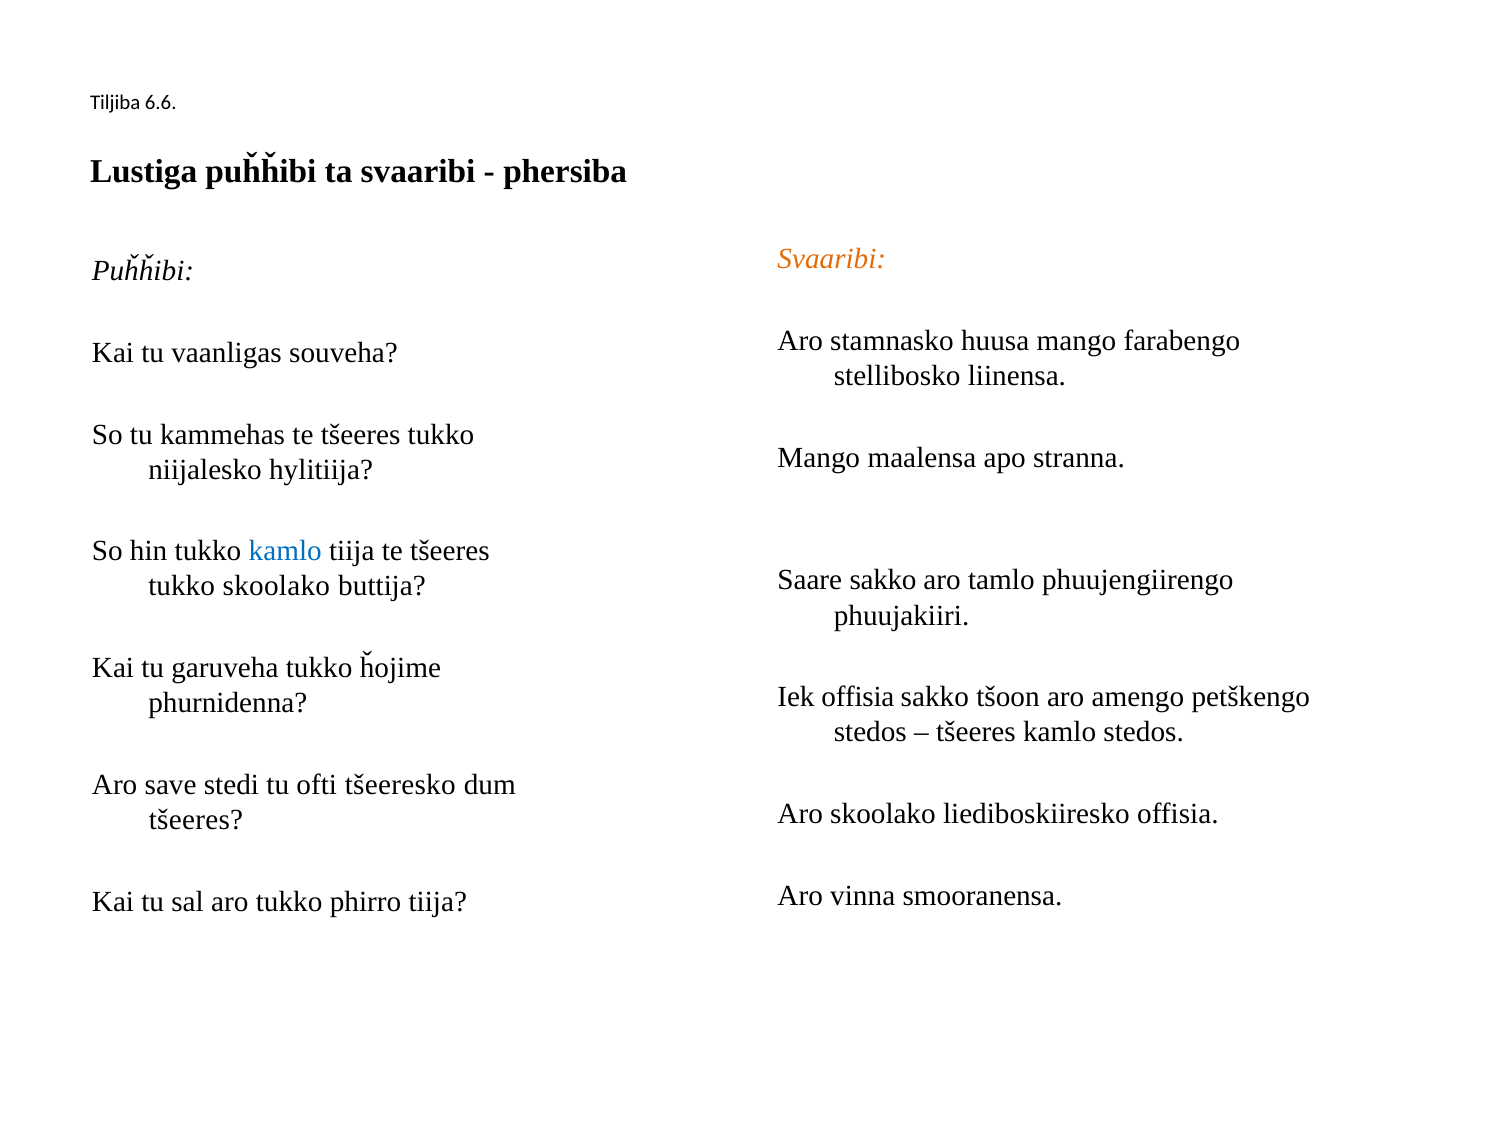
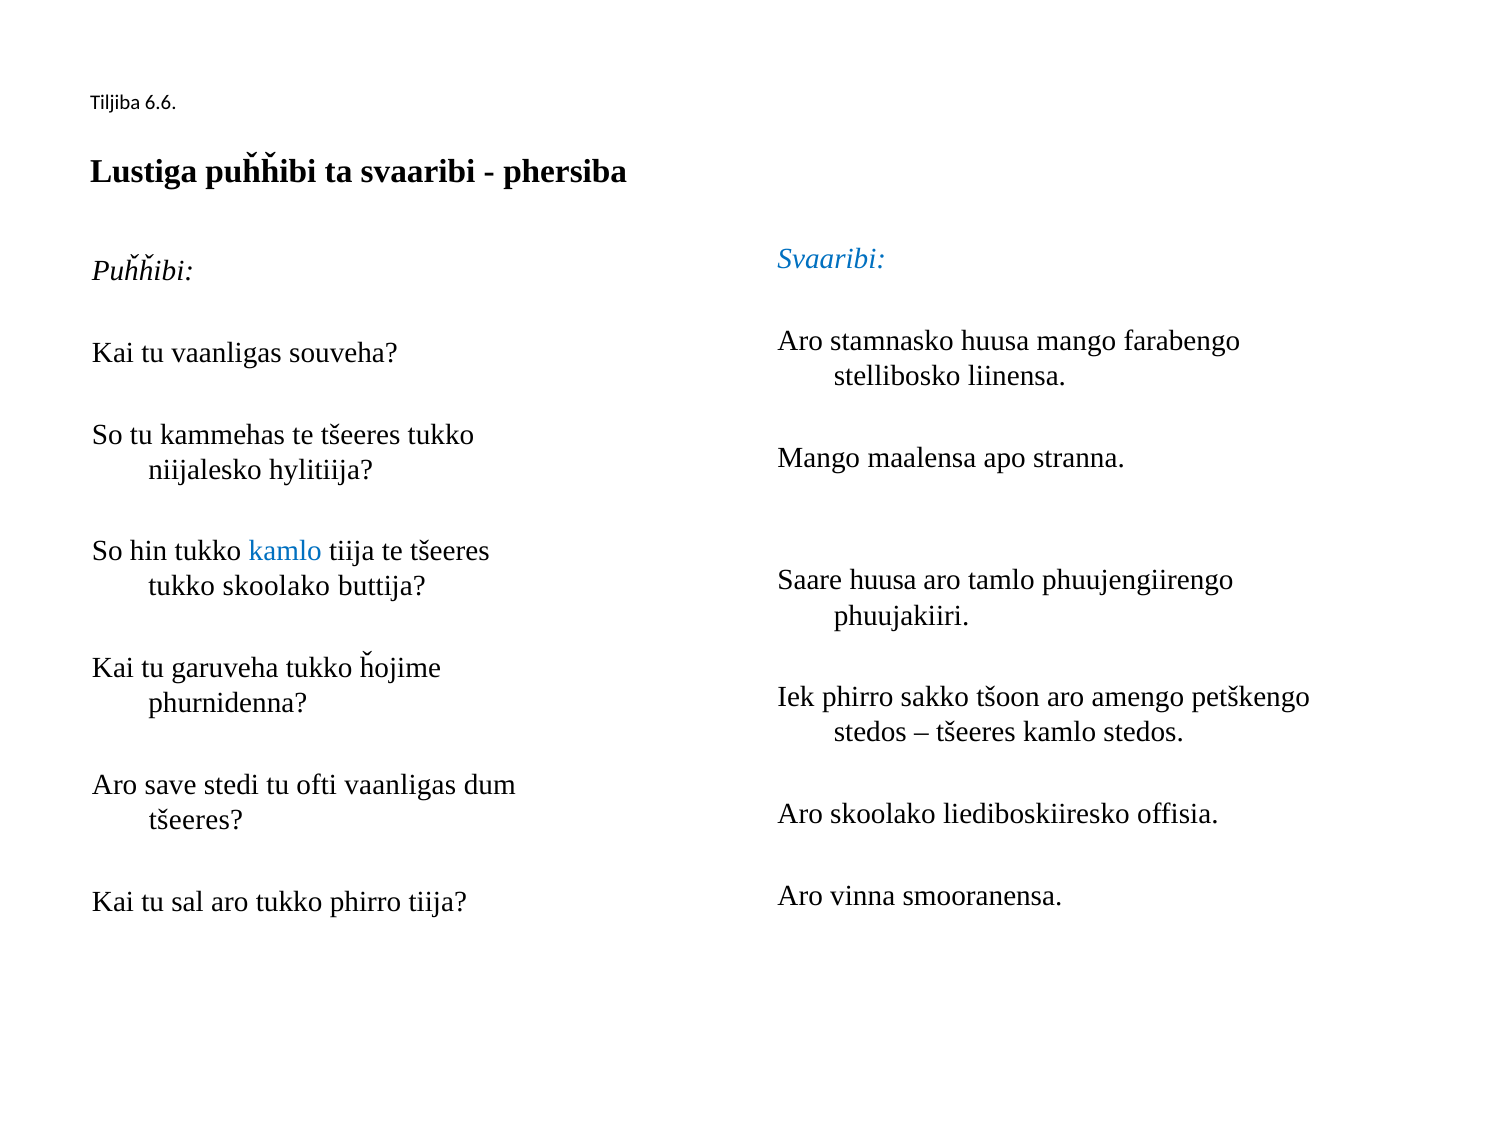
Svaaribi at (832, 259) colour: orange -> blue
Saare sakko: sakko -> huusa
Iek offisia: offisia -> phirro
ofti tšeeresko: tšeeresko -> vaanligas
